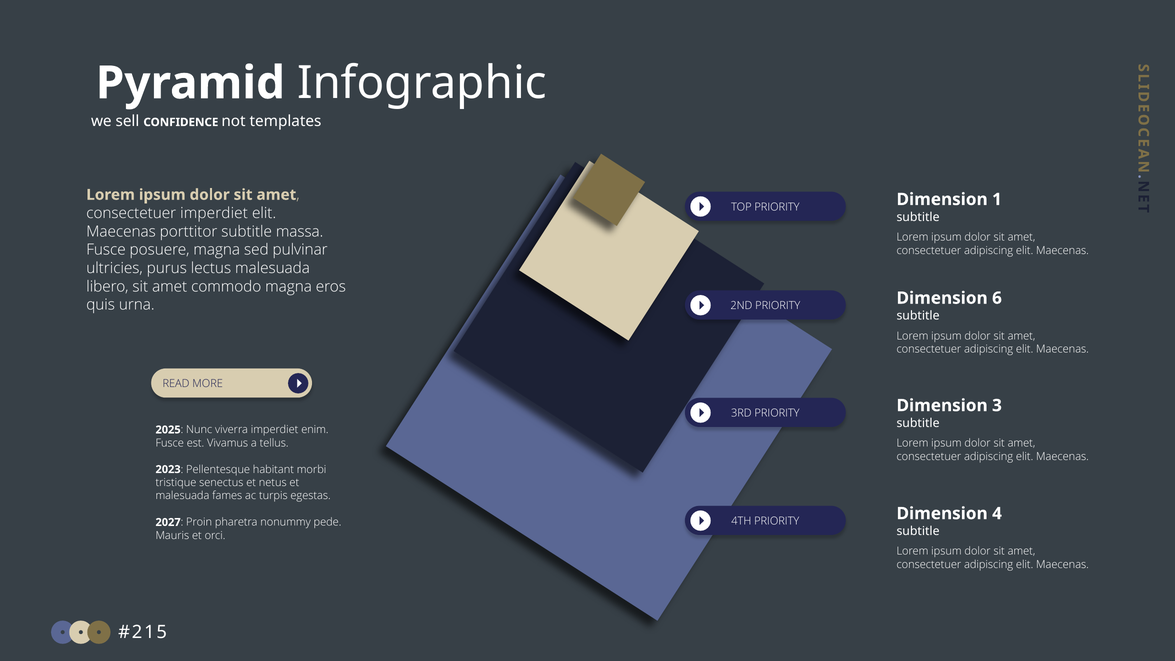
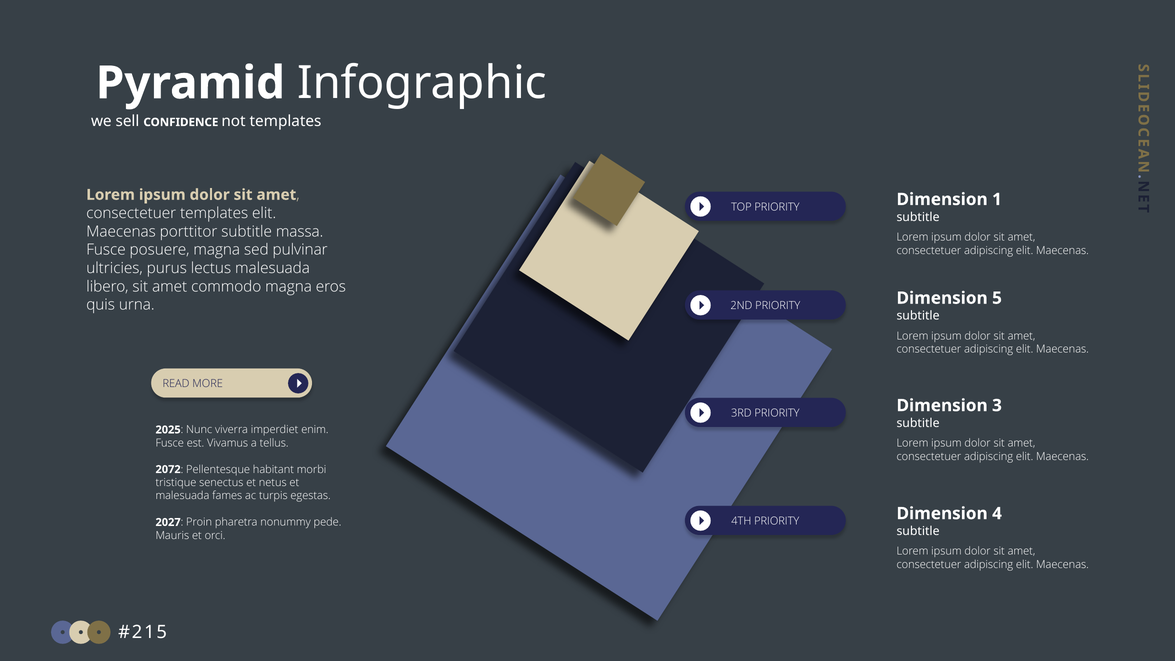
consectetuer imperdiet: imperdiet -> templates
6: 6 -> 5
2023: 2023 -> 2072
